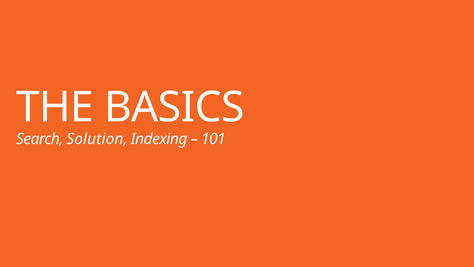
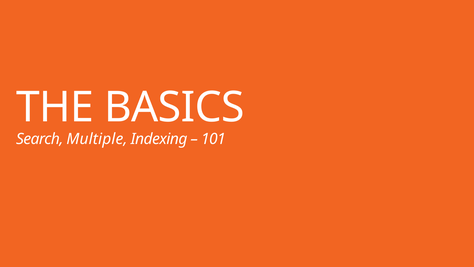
Solution: Solution -> Multiple
